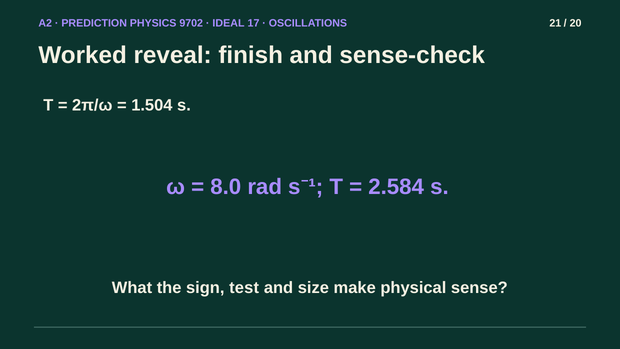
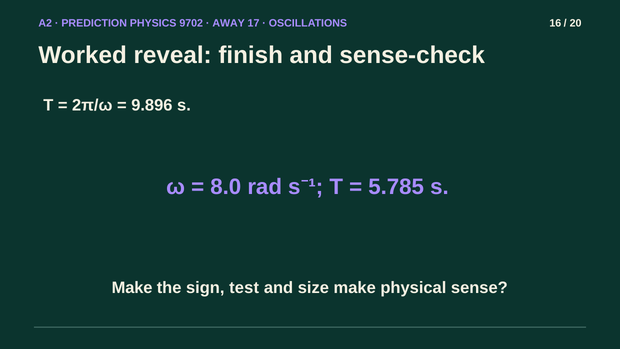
IDEAL: IDEAL -> AWAY
21: 21 -> 16
1.504: 1.504 -> 9.896
2.584: 2.584 -> 5.785
What at (132, 287): What -> Make
